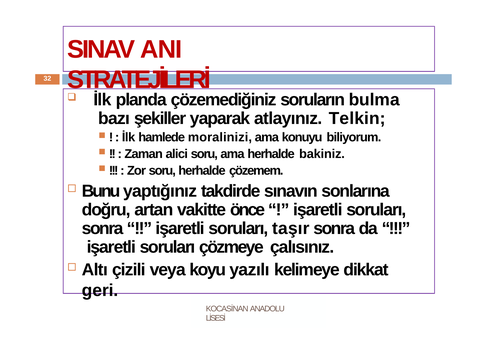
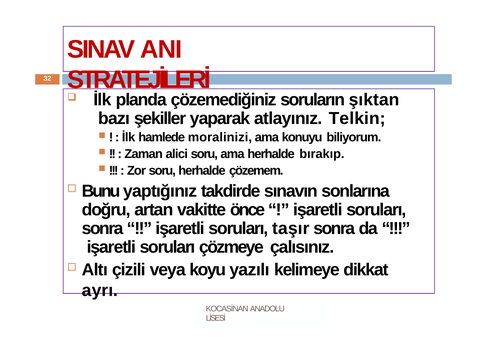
bulma: bulma -> şıktan
bakiniz: bakiniz -> bırakıp
geri: geri -> ayrı
